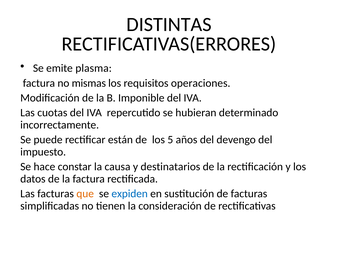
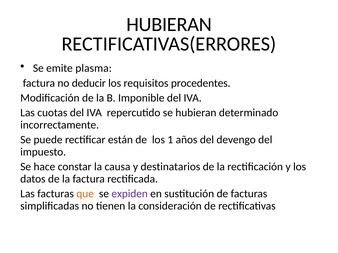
DISTINTAS at (169, 25): DISTINTAS -> HUBIERAN
mismas: mismas -> deducir
operaciones: operaciones -> procedentes
5: 5 -> 1
expiden colour: blue -> purple
